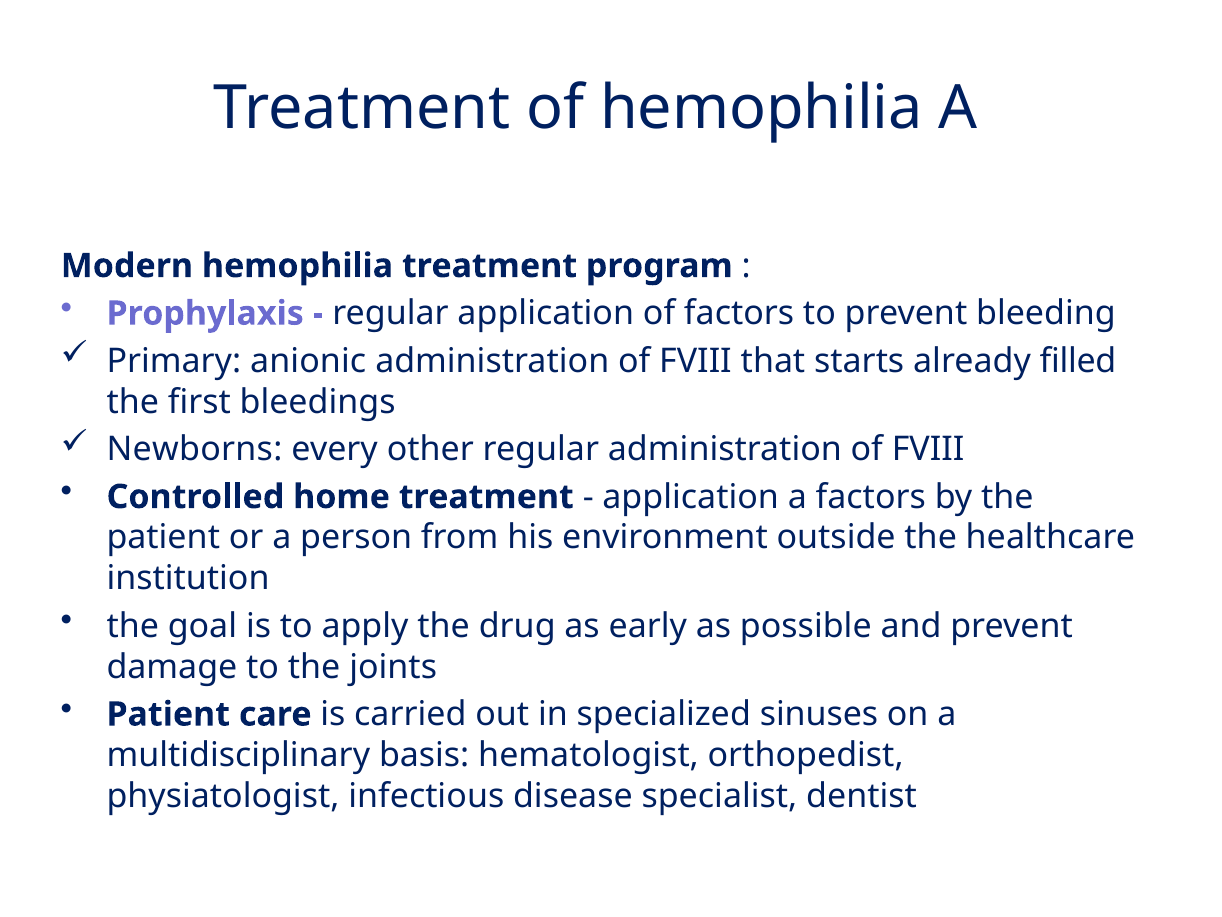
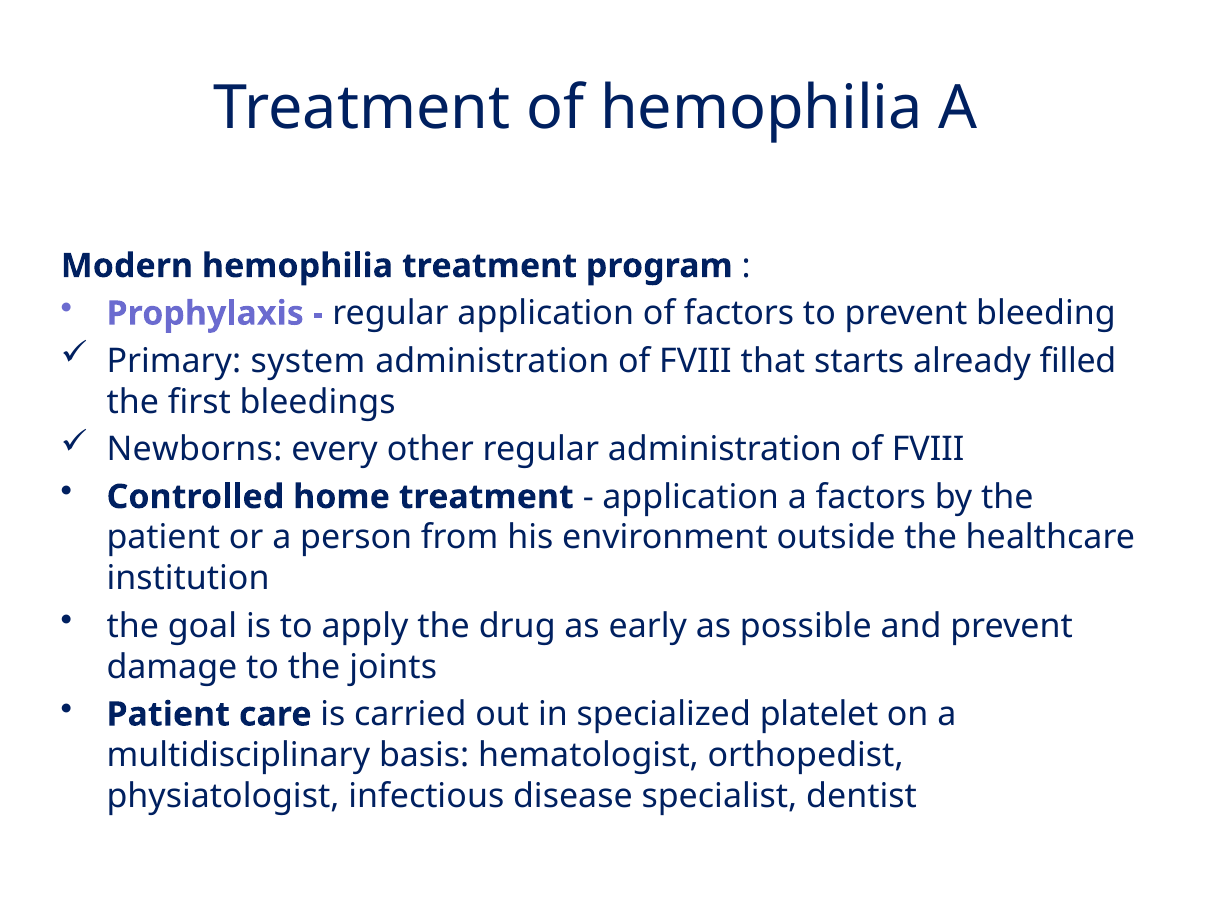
anionic: anionic -> system
sinuses: sinuses -> platelet
